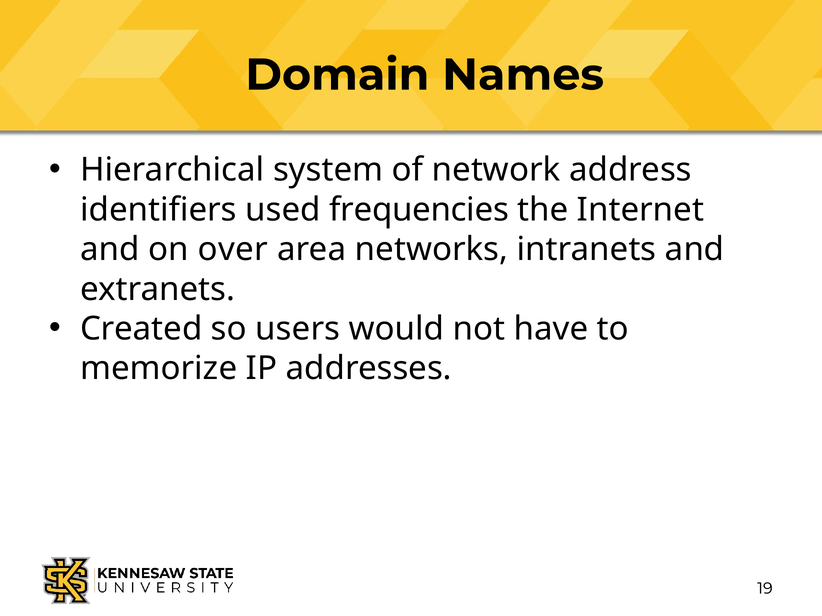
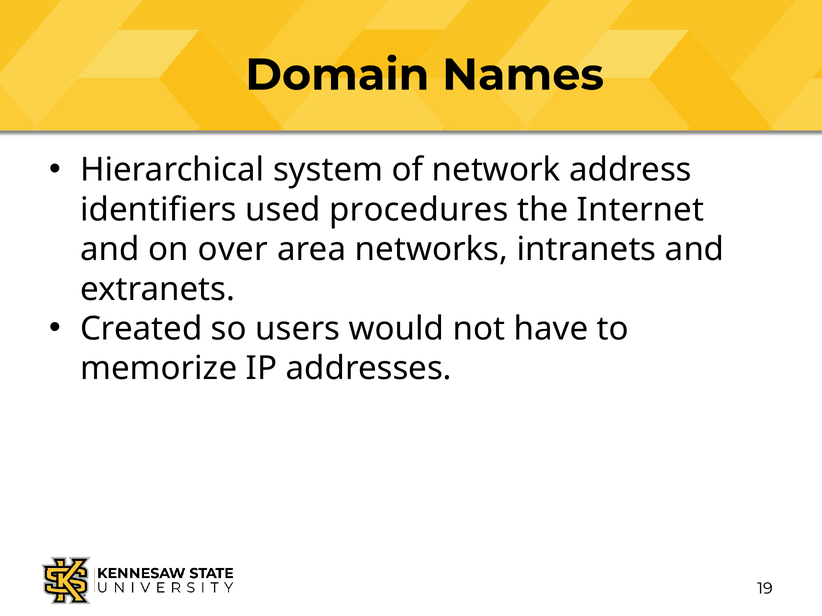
frequencies: frequencies -> procedures
